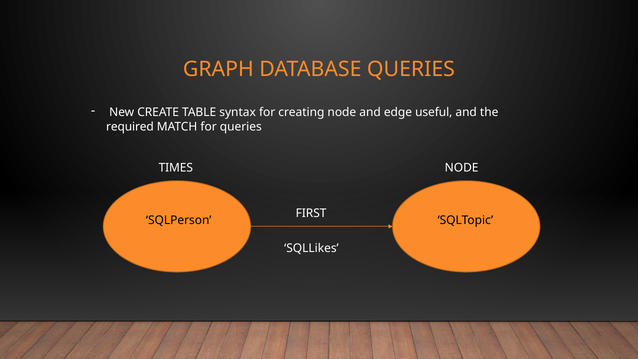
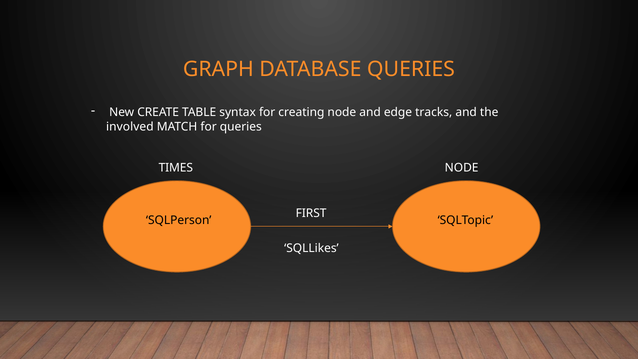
useful: useful -> tracks
required: required -> involved
